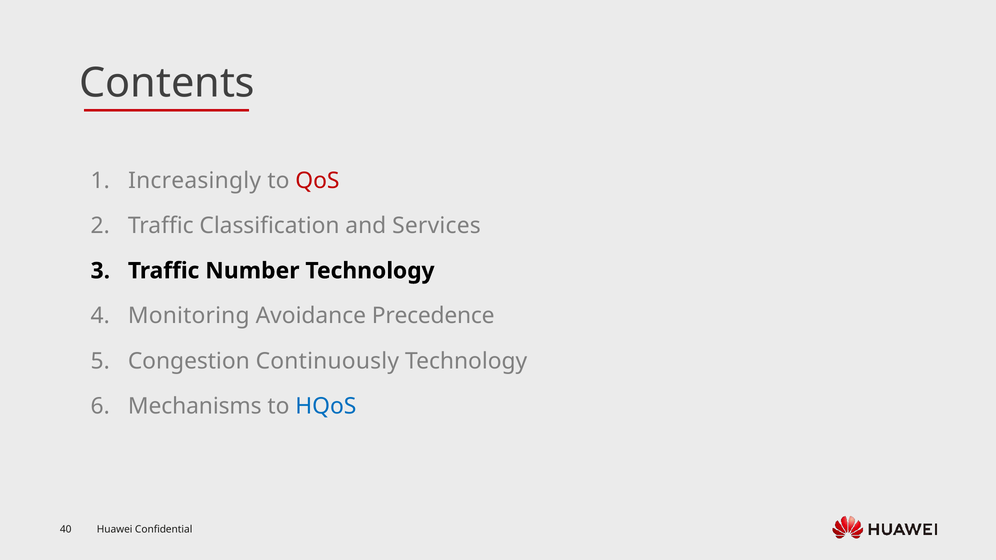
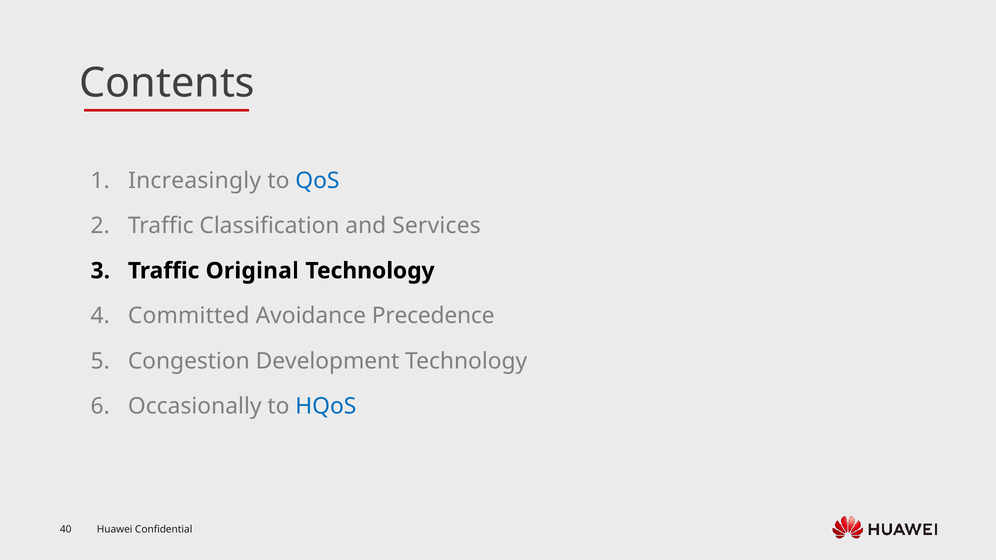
QoS colour: red -> blue
Number: Number -> Original
Monitoring: Monitoring -> Committed
Continuously: Continuously -> Development
Mechanisms: Mechanisms -> Occasionally
